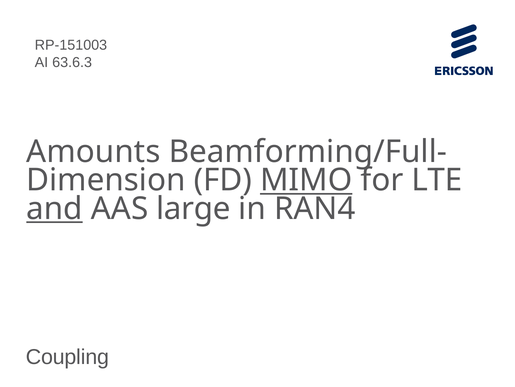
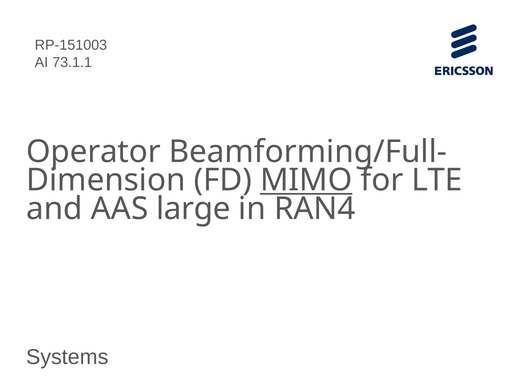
63.6.3: 63.6.3 -> 73.1.1
Amounts: Amounts -> Operator
and underline: present -> none
Coupling: Coupling -> Systems
